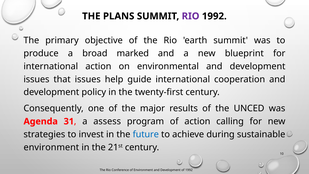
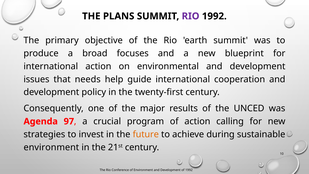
marked: marked -> focuses
that issues: issues -> needs
31: 31 -> 97
assess: assess -> crucial
future colour: blue -> orange
